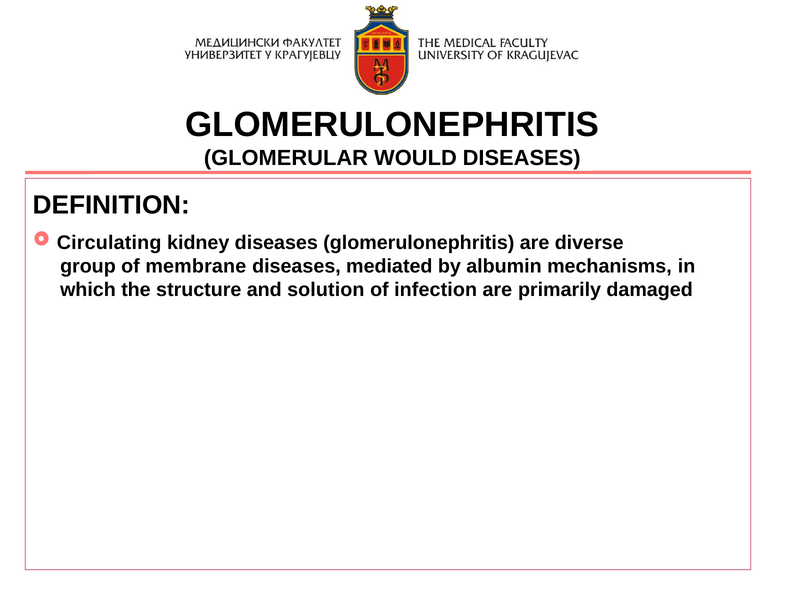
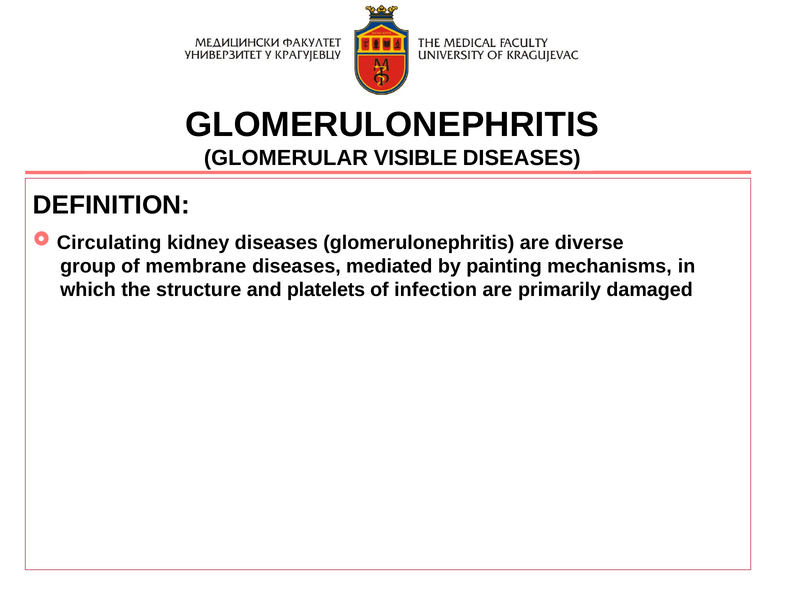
WOULD: WOULD -> VISIBLE
albumin: albumin -> painting
solution: solution -> platelets
